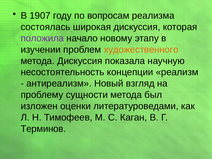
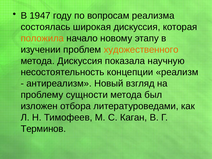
1907: 1907 -> 1947
положила colour: purple -> orange
оценки: оценки -> отбора
